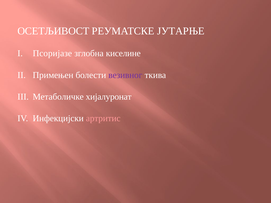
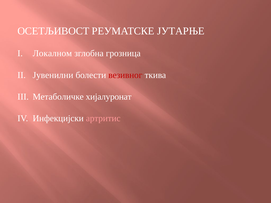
Псоријазе: Псоријазе -> Локалнoм
киселине: киселине -> грозница
Примењен: Примењен -> Јувенилни
везивног colour: purple -> red
